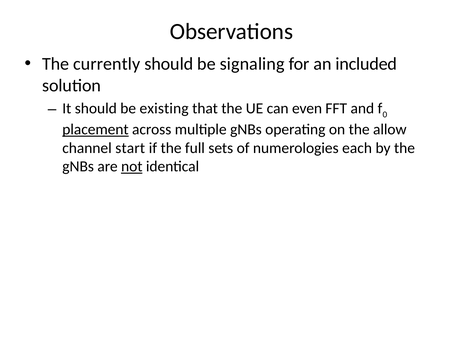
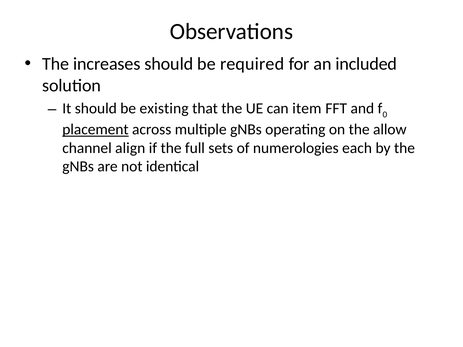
currently: currently -> increases
signaling: signaling -> required
even: even -> item
start: start -> align
not underline: present -> none
